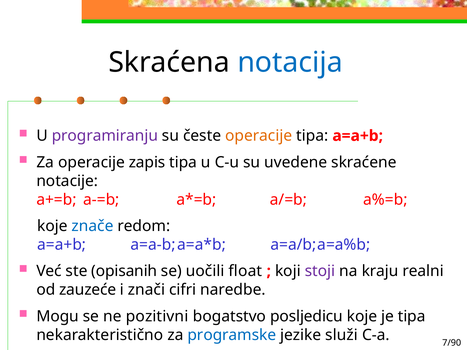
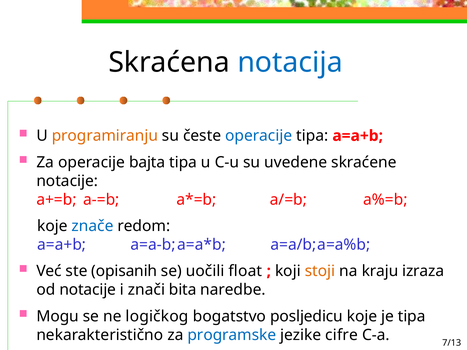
programiranju colour: purple -> orange
operacije at (259, 136) colour: orange -> blue
zapis: zapis -> bajta
stoji colour: purple -> orange
realni: realni -> izraza
od zauzeće: zauzeće -> notacije
cifri: cifri -> bita
pozitivni: pozitivni -> logičkog
služi: služi -> cifre
7/90: 7/90 -> 7/13
